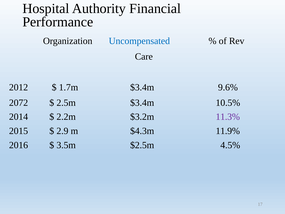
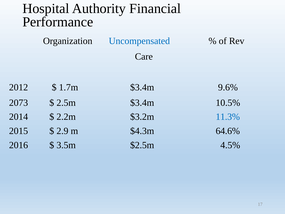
2072: 2072 -> 2073
11.3% colour: purple -> blue
11.9%: 11.9% -> 64.6%
